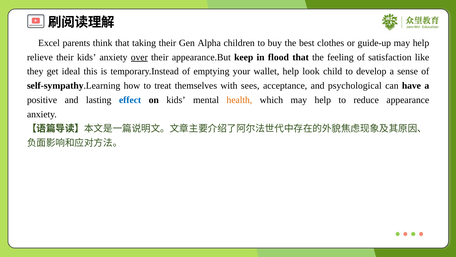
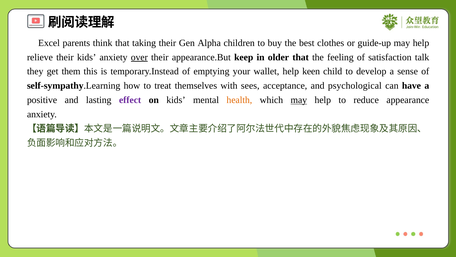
flood: flood -> older
like: like -> talk
ideal: ideal -> them
look: look -> keen
effect colour: blue -> purple
may at (299, 100) underline: none -> present
